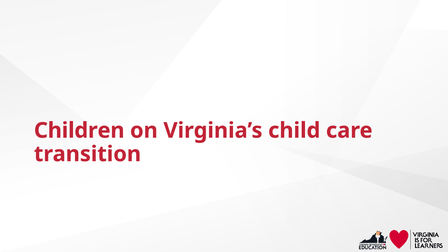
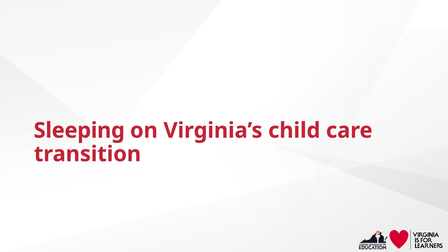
Children: Children -> Sleeping
